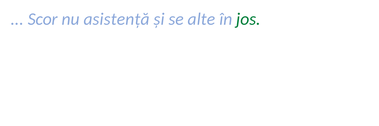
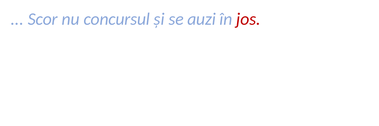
asistență: asistență -> concursul
alte: alte -> auzi
jos colour: green -> red
